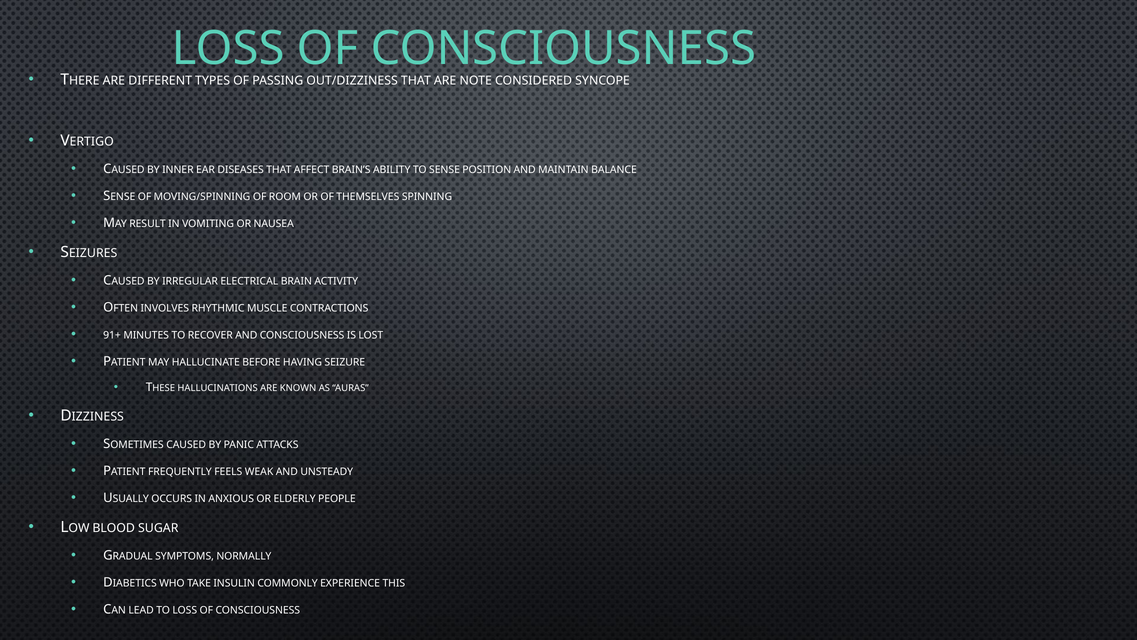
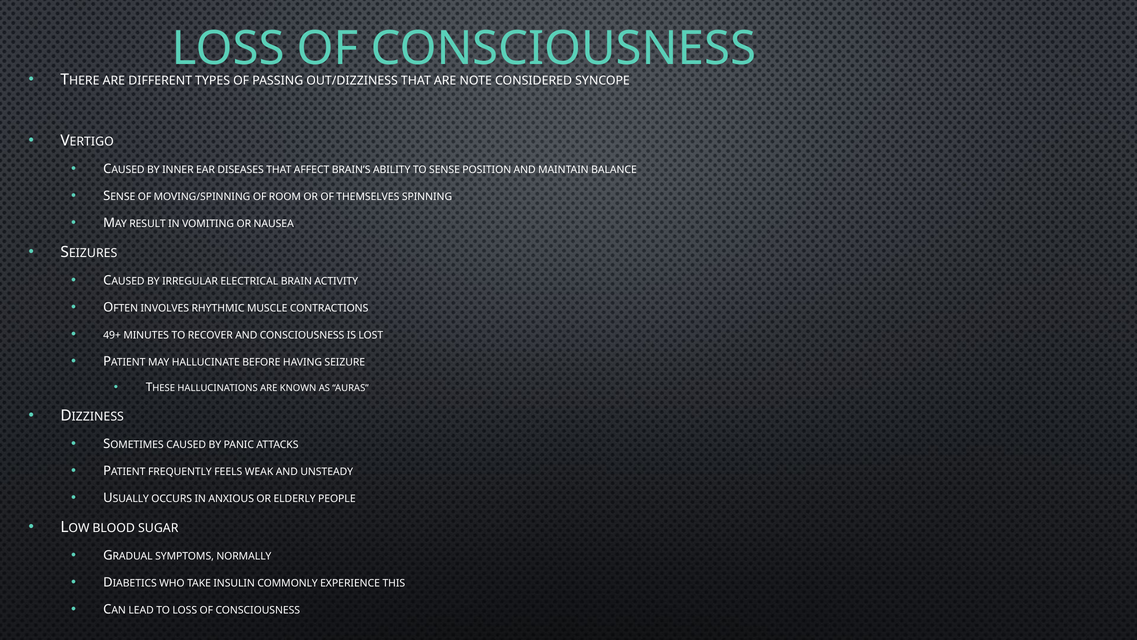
91+: 91+ -> 49+
